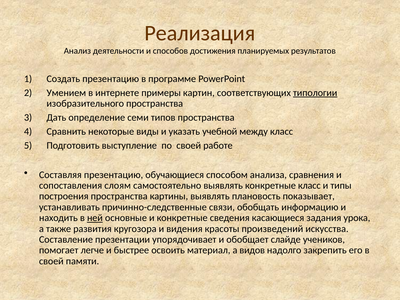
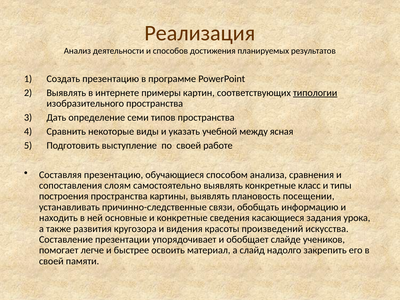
Умением at (66, 93): Умением -> Выявлять
между класс: класс -> ясная
показывает: показывает -> посещении
ней underline: present -> none
видов: видов -> слайд
